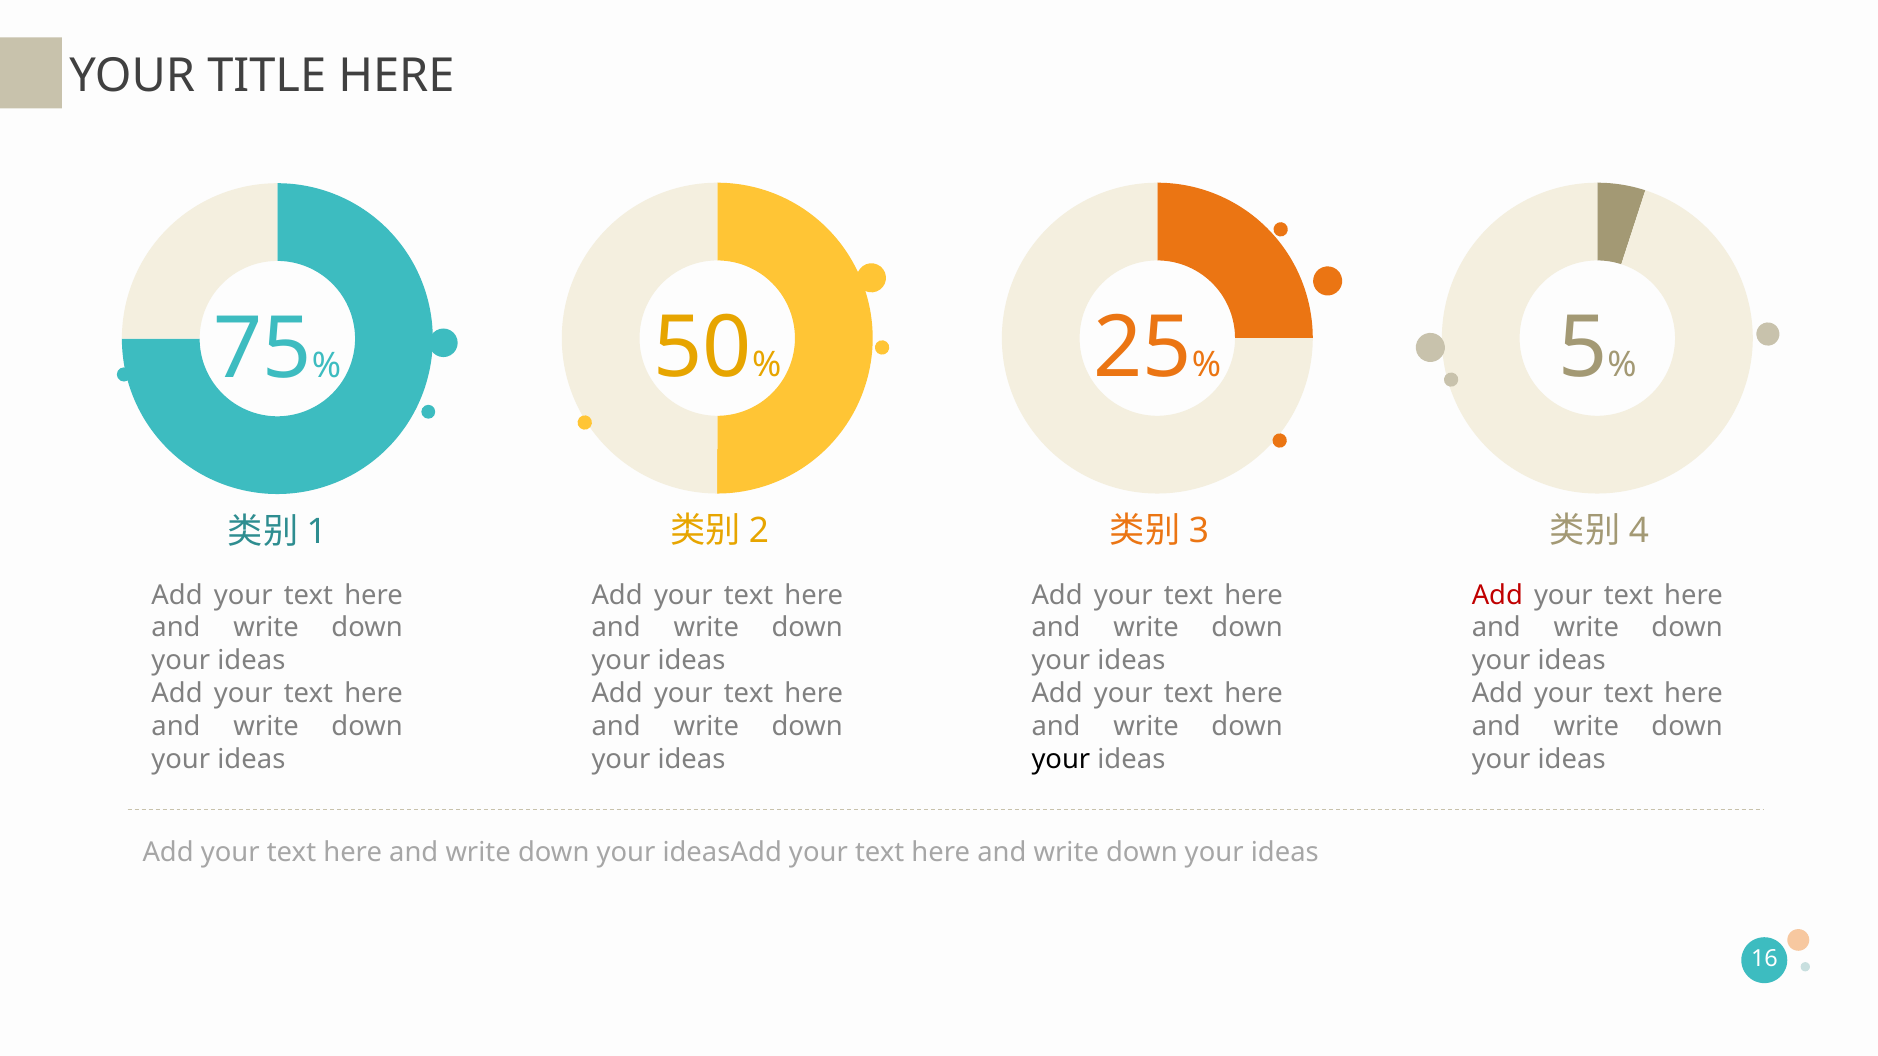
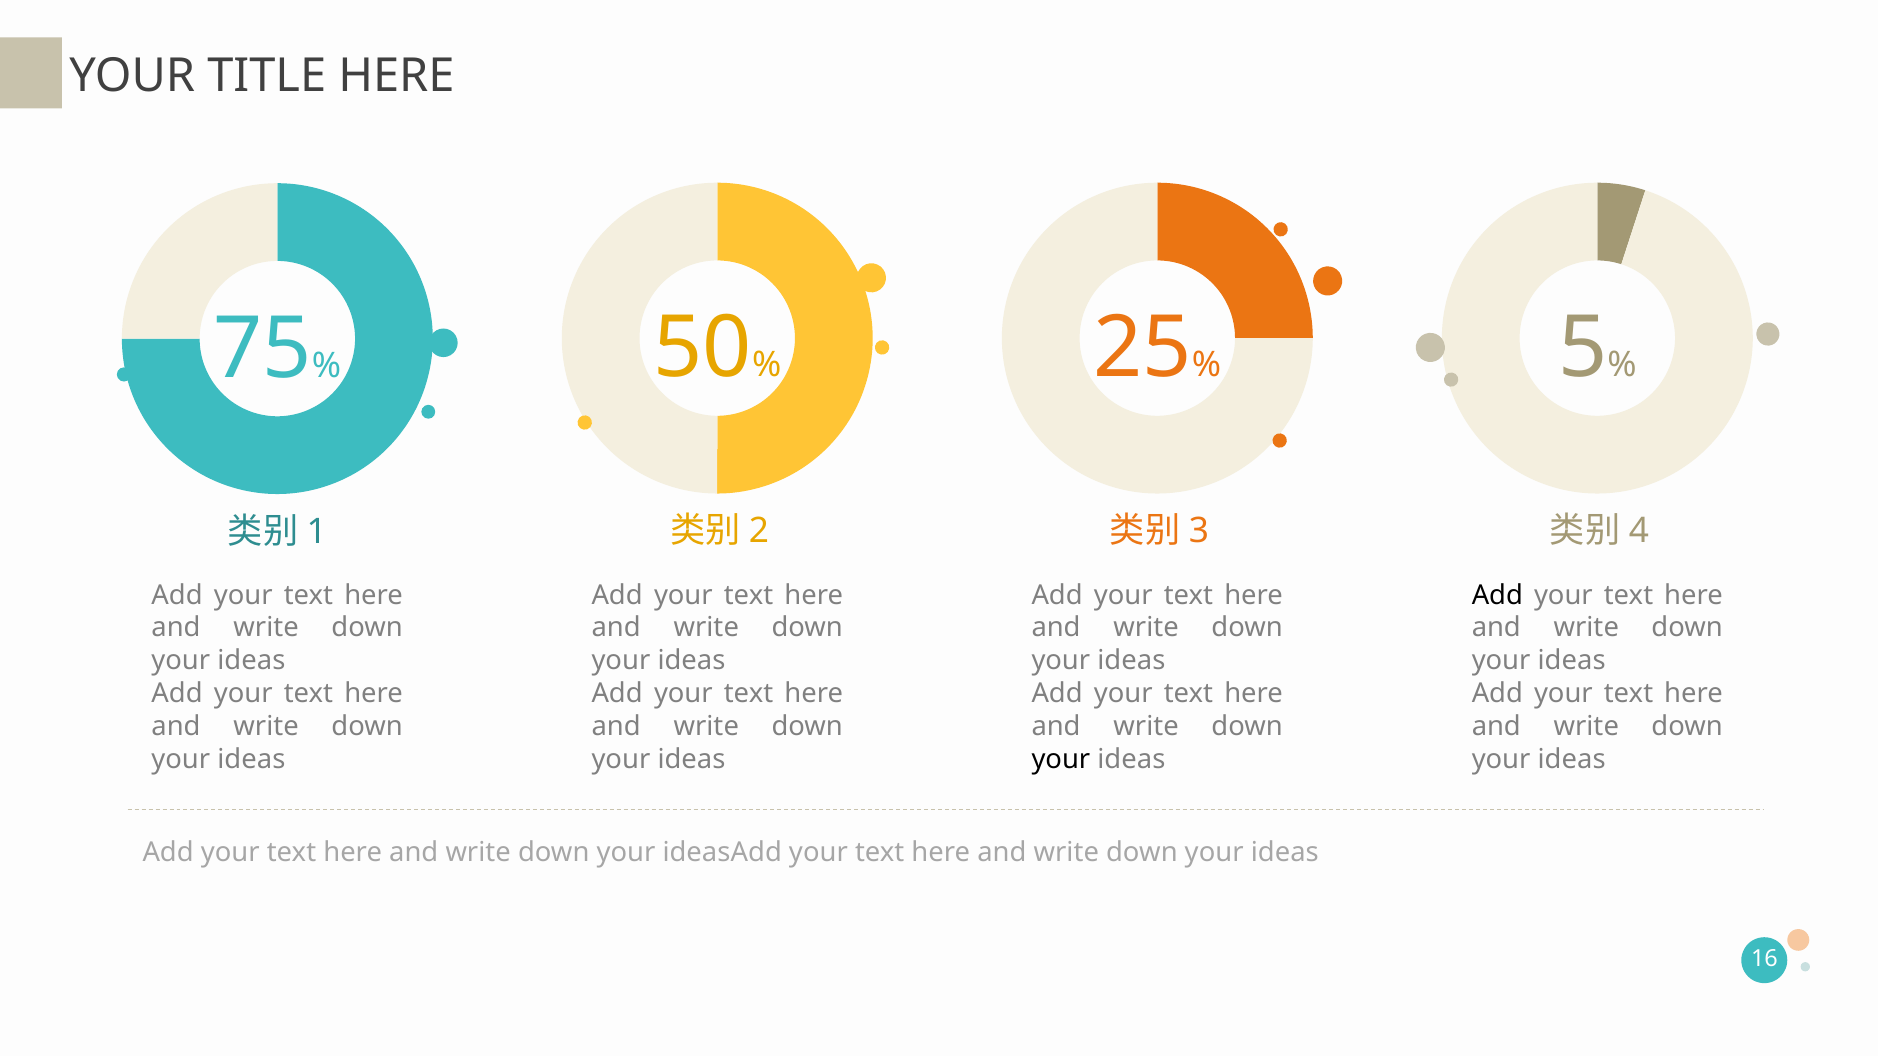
Add at (1497, 595) colour: red -> black
